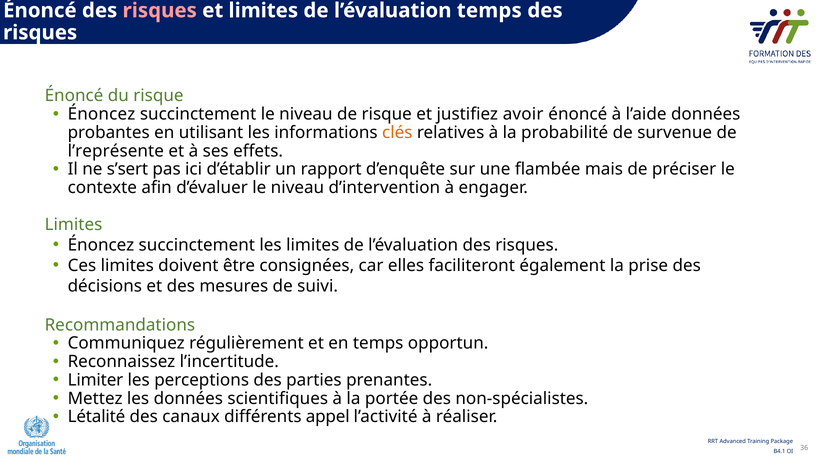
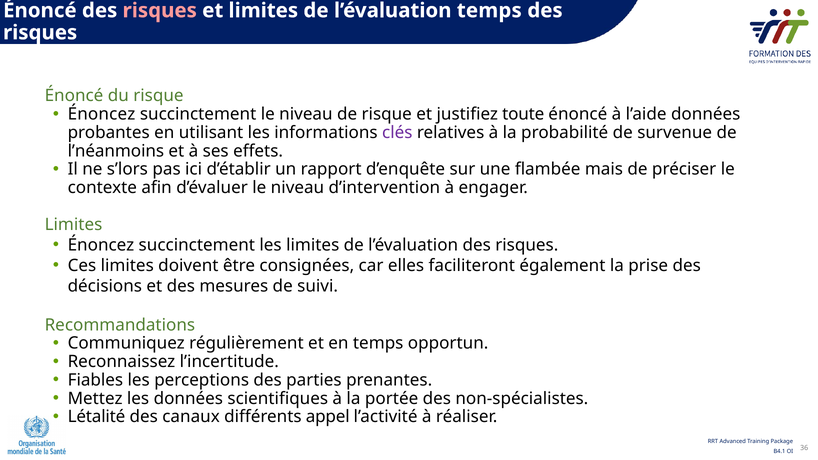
avoir: avoir -> toute
clés colour: orange -> purple
l’représente: l’représente -> l’néanmoins
s’sert: s’sert -> s’lors
Limiter: Limiter -> Fiables
